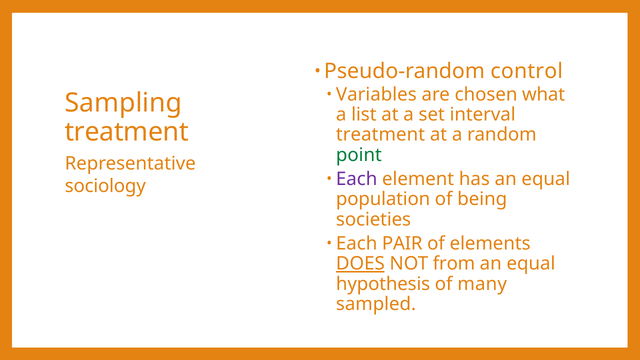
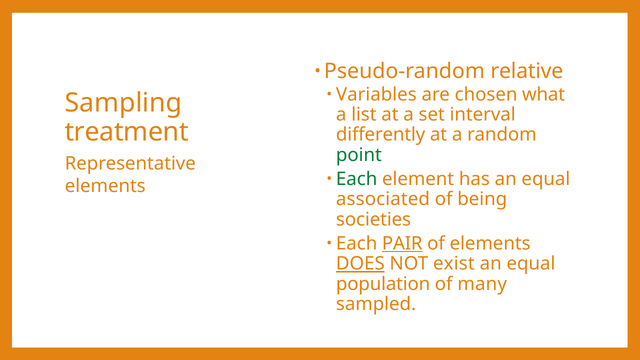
control: control -> relative
treatment at (381, 135): treatment -> differently
Each at (357, 179) colour: purple -> green
sociology at (105, 186): sociology -> elements
population: population -> associated
PAIR underline: none -> present
from: from -> exist
hypothesis: hypothesis -> population
